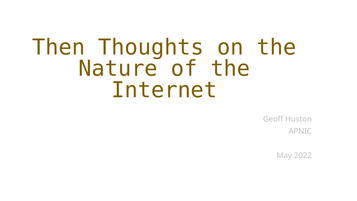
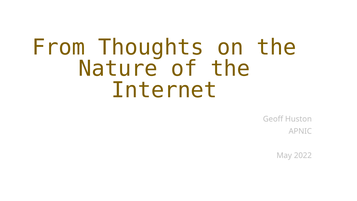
Then: Then -> From
